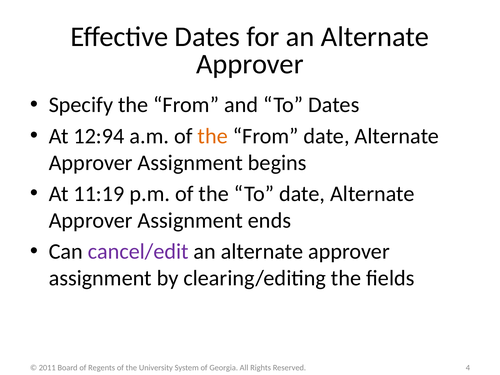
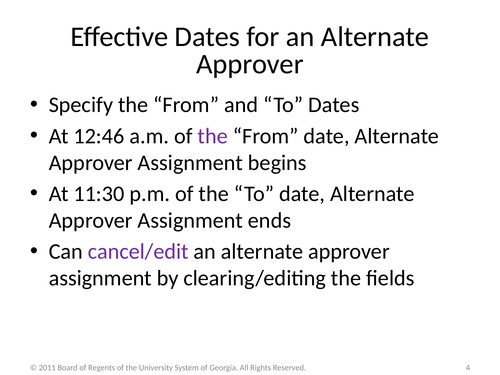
12:94: 12:94 -> 12:46
the at (213, 136) colour: orange -> purple
11:19: 11:19 -> 11:30
